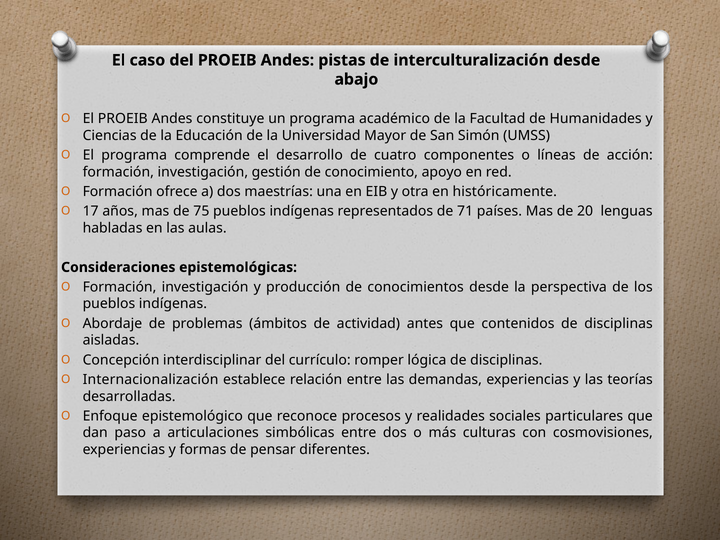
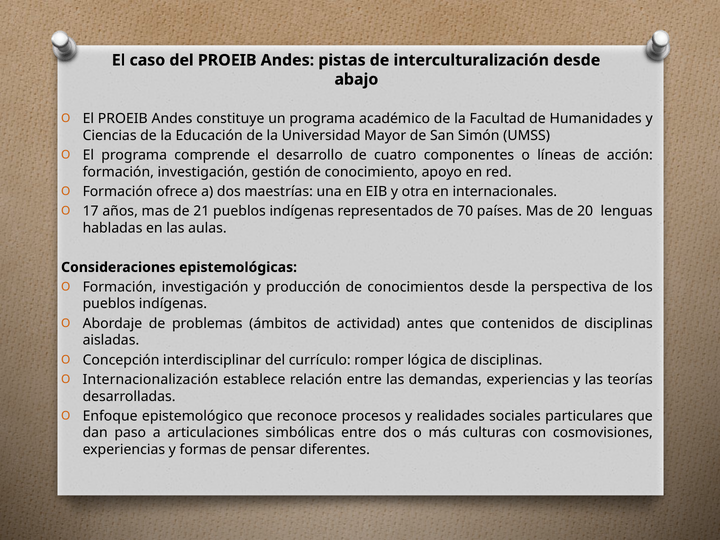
históricamente: históricamente -> internacionales
75: 75 -> 21
71: 71 -> 70
